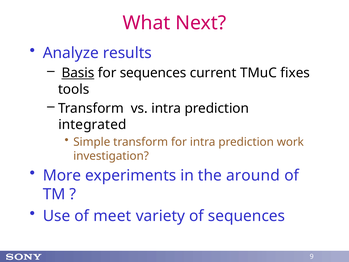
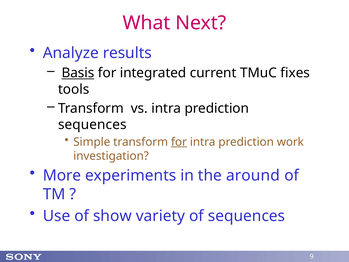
for sequences: sequences -> integrated
integrated at (92, 124): integrated -> sequences
for at (179, 142) underline: none -> present
meet: meet -> show
